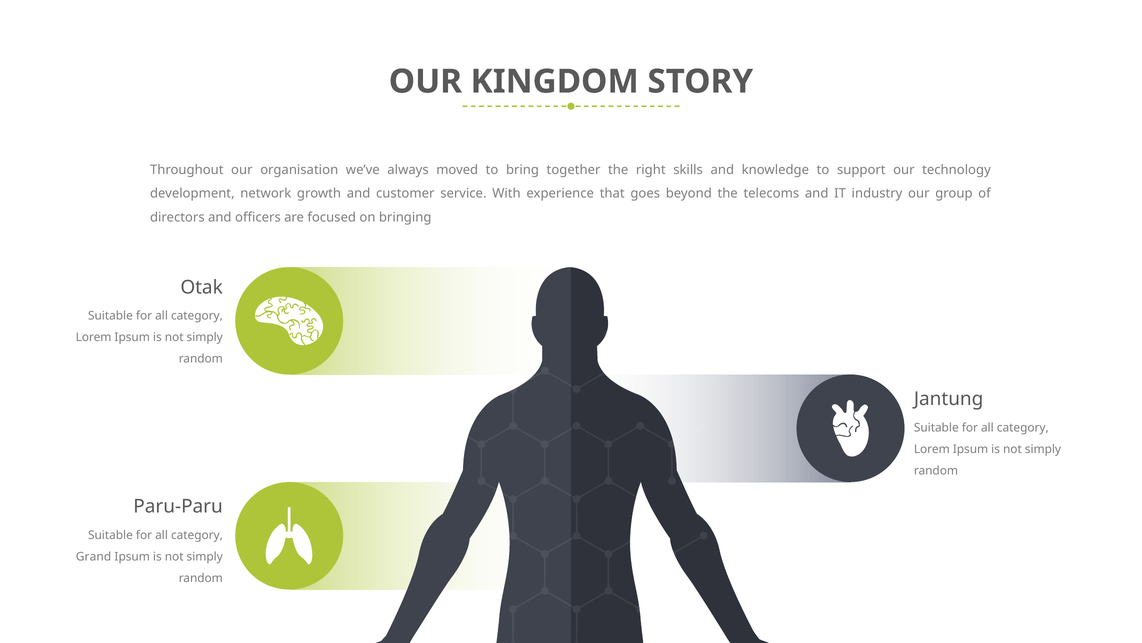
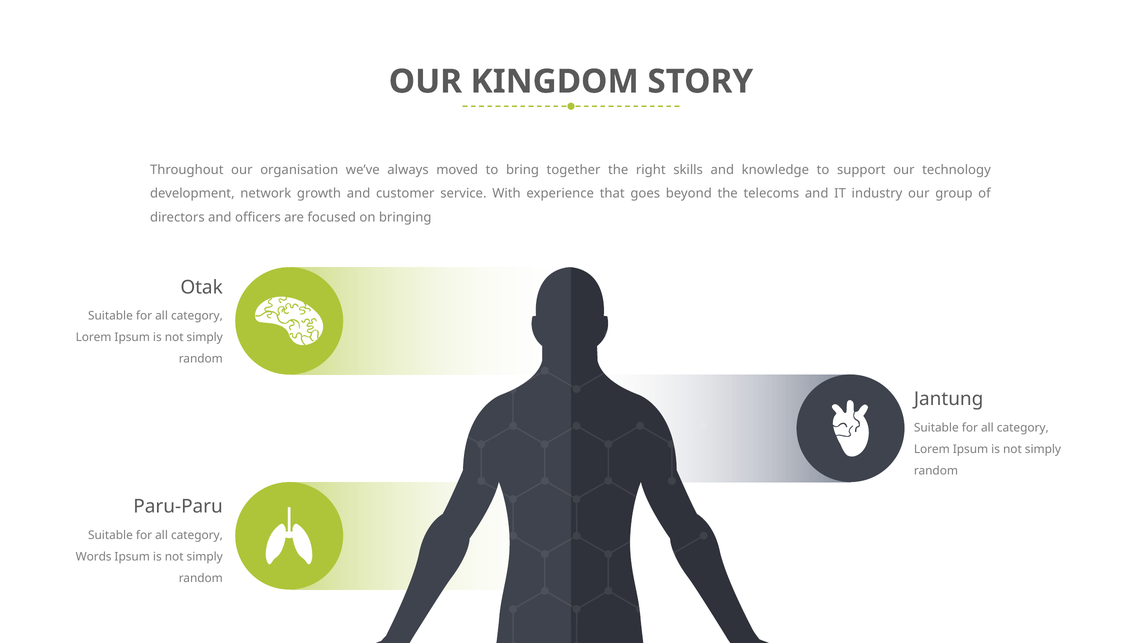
Grand: Grand -> Words
